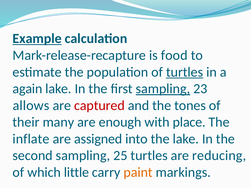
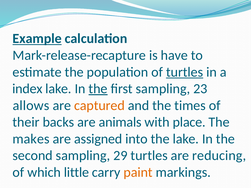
food: food -> have
again: again -> index
the at (98, 89) underline: none -> present
sampling at (163, 89) underline: present -> none
captured colour: red -> orange
tones: tones -> times
many: many -> backs
enough: enough -> animals
inflate: inflate -> makes
25: 25 -> 29
